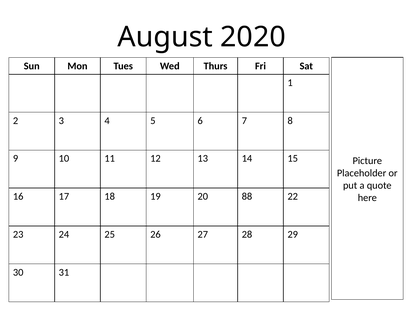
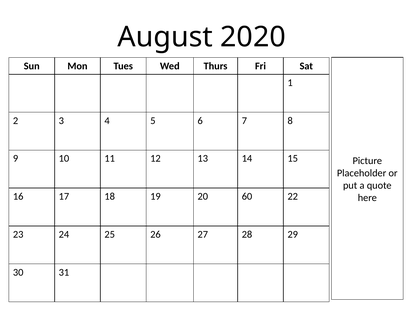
88: 88 -> 60
